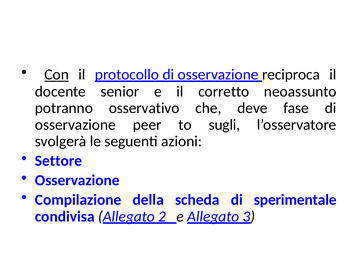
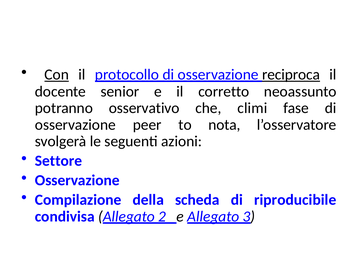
reciproca underline: none -> present
deve: deve -> climi
sugli: sugli -> nota
sperimentale: sperimentale -> riproducibile
